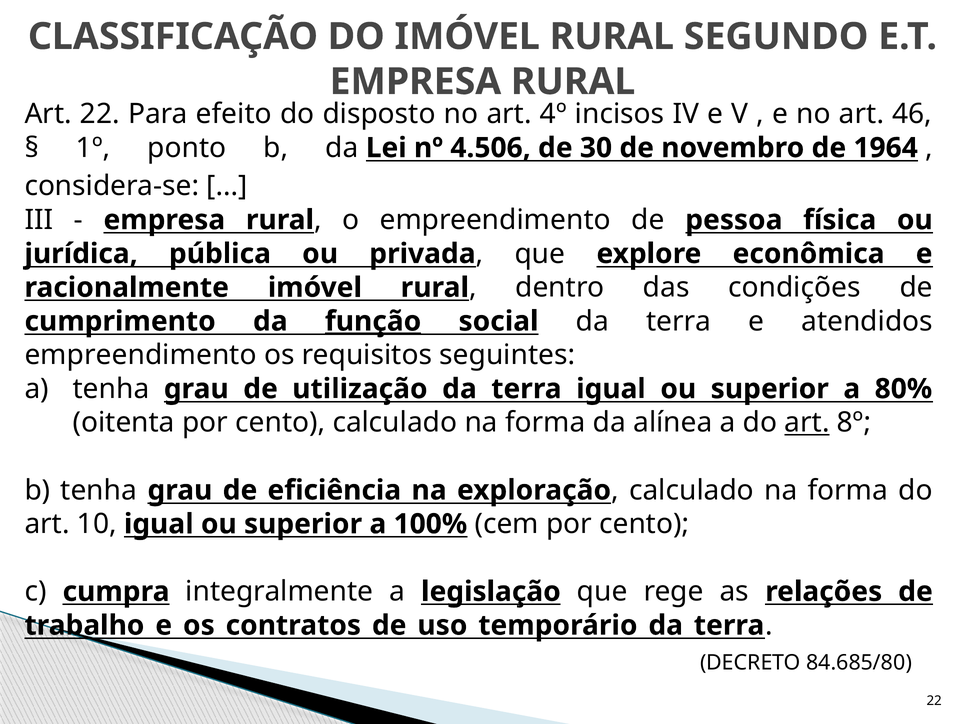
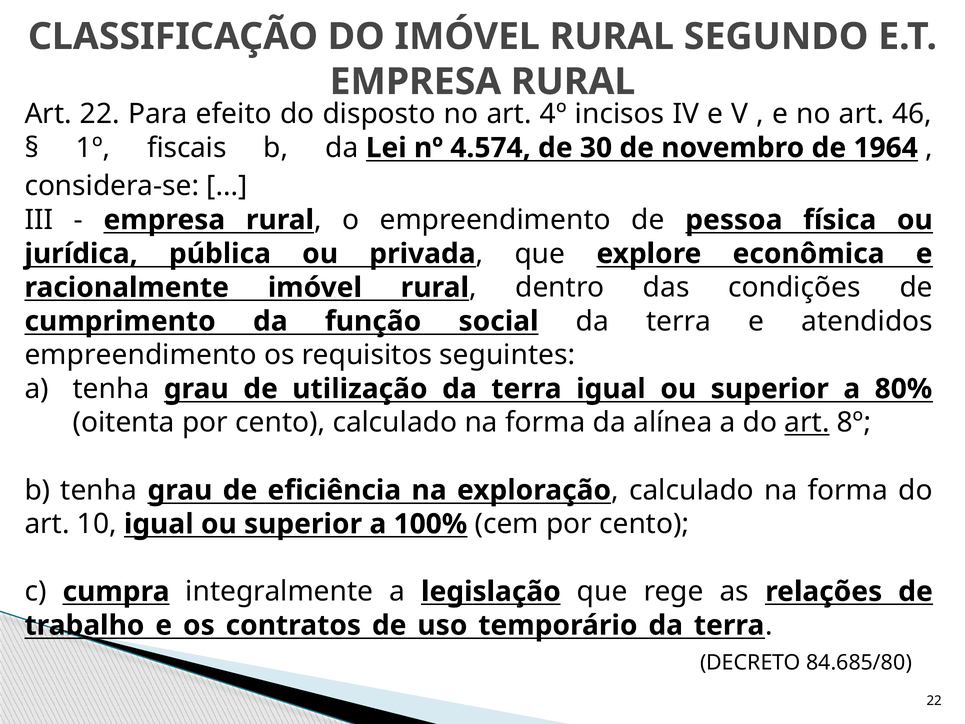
ponto: ponto -> fiscais
4.506: 4.506 -> 4.574
função underline: present -> none
